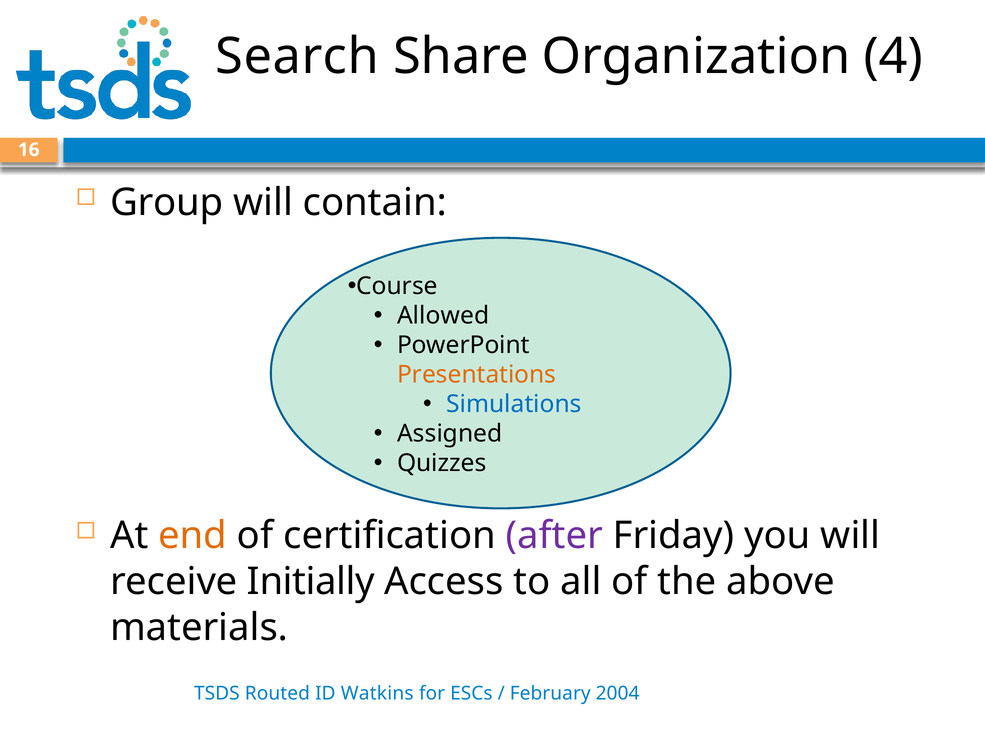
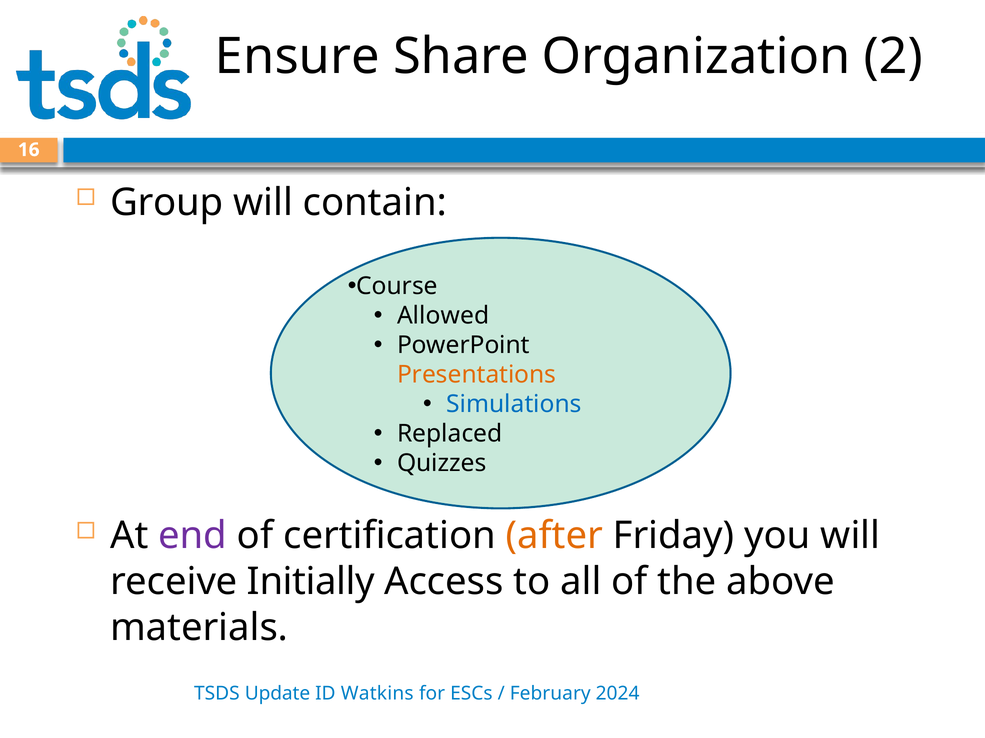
Search: Search -> Ensure
4: 4 -> 2
Assigned: Assigned -> Replaced
end colour: orange -> purple
after colour: purple -> orange
Routed: Routed -> Update
2004: 2004 -> 2024
